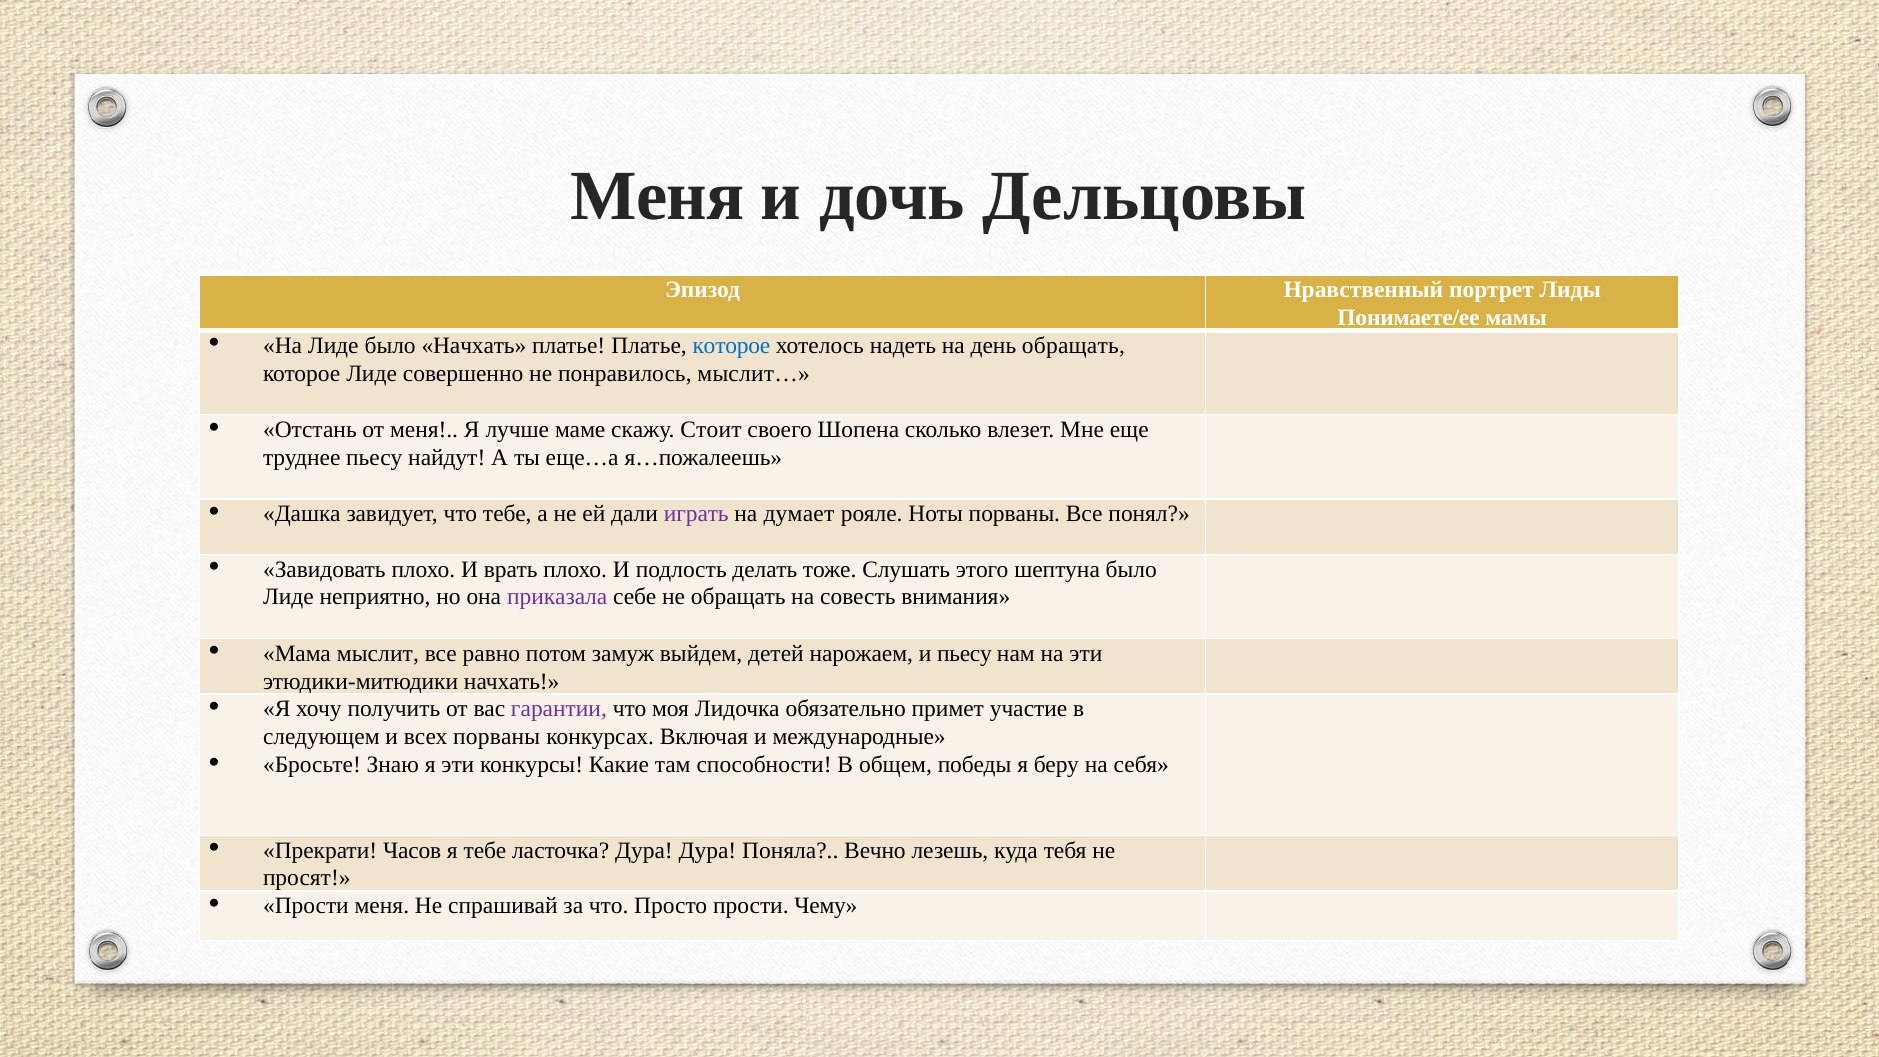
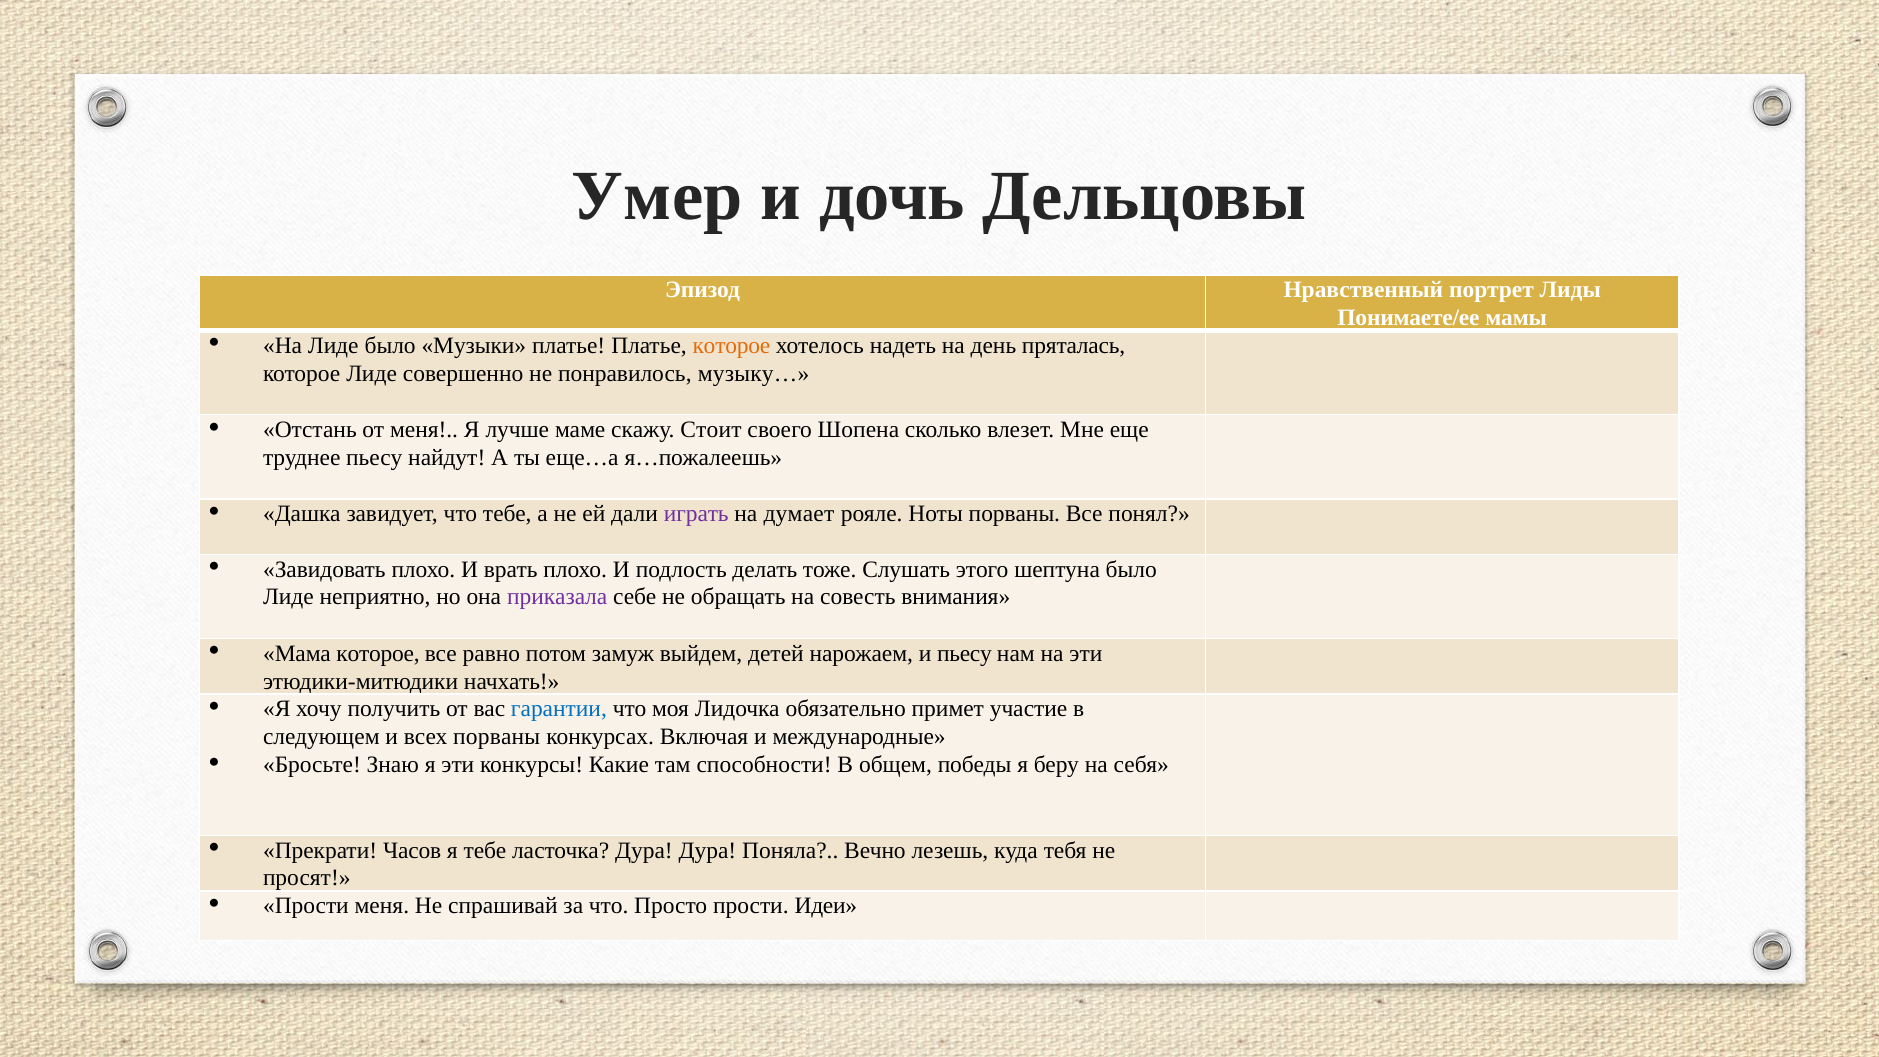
Меня at (658, 196): Меня -> Умер
было Начхать: Начхать -> Музыки
которое at (731, 345) colour: blue -> orange
день обращать: обращать -> пряталась
мыслит…: мыслит… -> музыку…
Мама мыслит: мыслит -> которое
гарантии colour: purple -> blue
Чему: Чему -> Идеи
